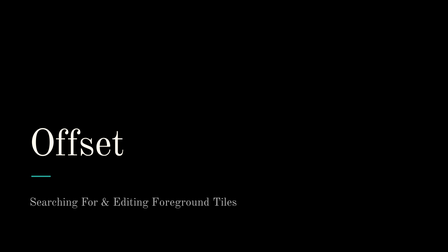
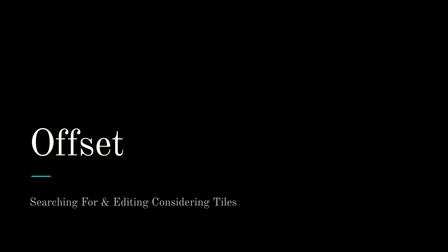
Foreground: Foreground -> Considering
